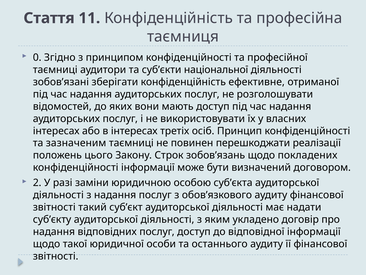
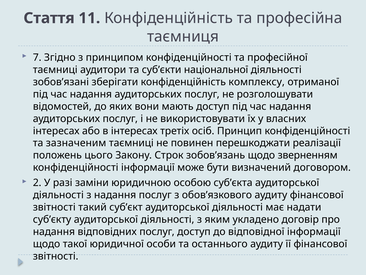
0: 0 -> 7
ефективне: ефективне -> комплексу
покладених: покладених -> зверненням
